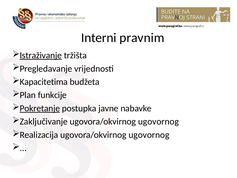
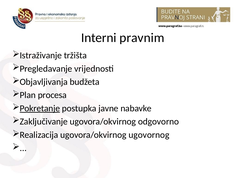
Istraživanje underline: present -> none
Kapacitetima: Kapacitetima -> Objavljivanja
funkcije: funkcije -> procesa
Zaključivanje ugovora/okvirnog ugovornog: ugovornog -> odgovorno
